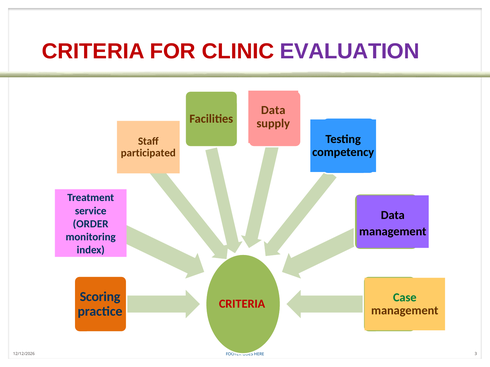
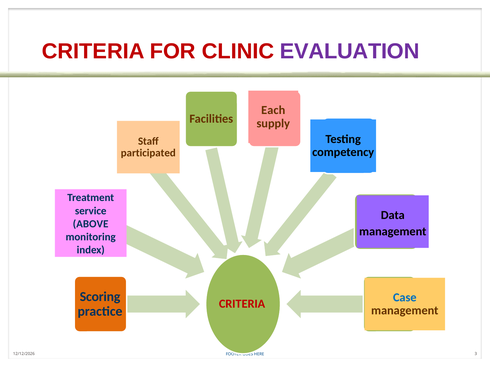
Data at (273, 110): Data -> Each
ORDER: ORDER -> ABOVE
Case colour: green -> blue
